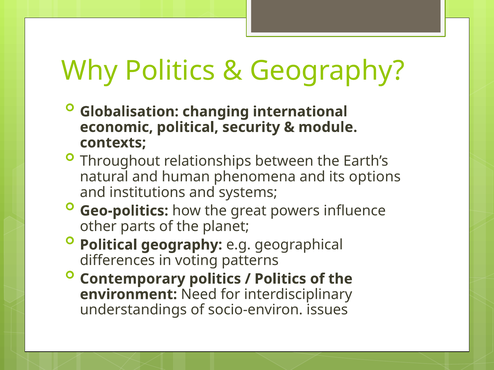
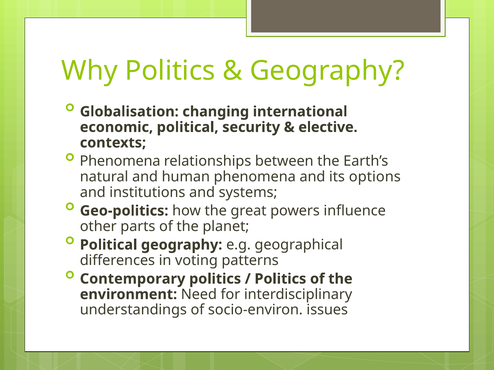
module: module -> elective
Throughout at (120, 161): Throughout -> Phenomena
